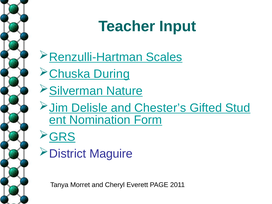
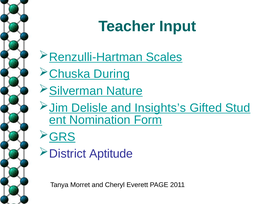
Chester’s: Chester’s -> Insights’s
Maguire: Maguire -> Aptitude
